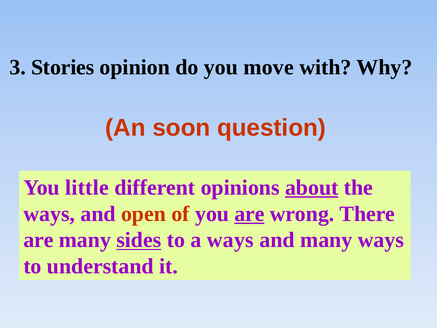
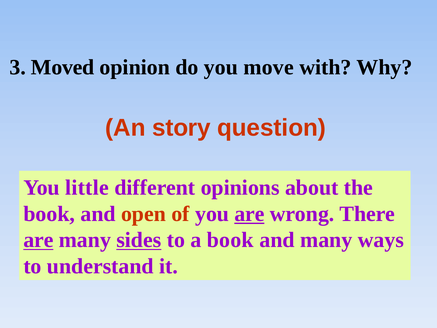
Stories: Stories -> Moved
soon: soon -> story
about underline: present -> none
ways at (49, 214): ways -> book
are at (38, 240) underline: none -> present
a ways: ways -> book
